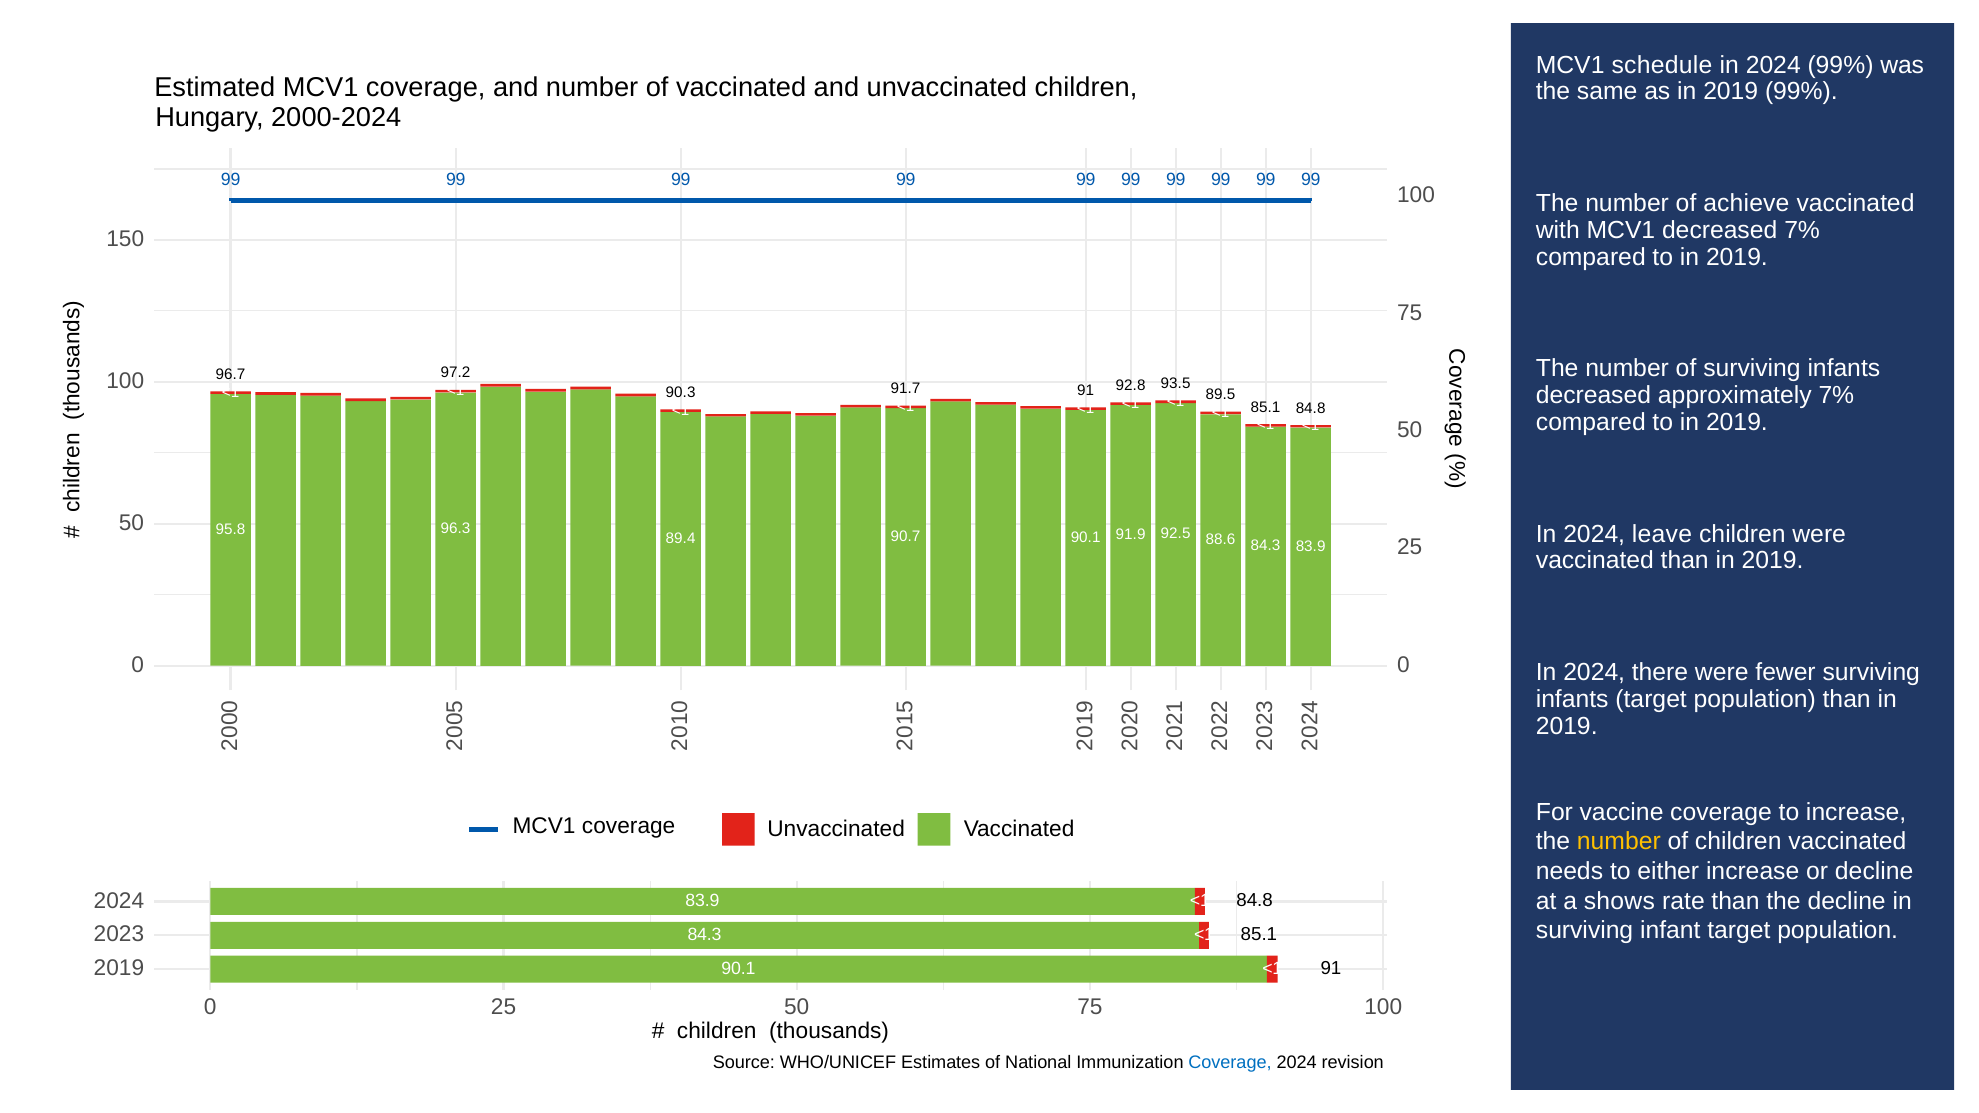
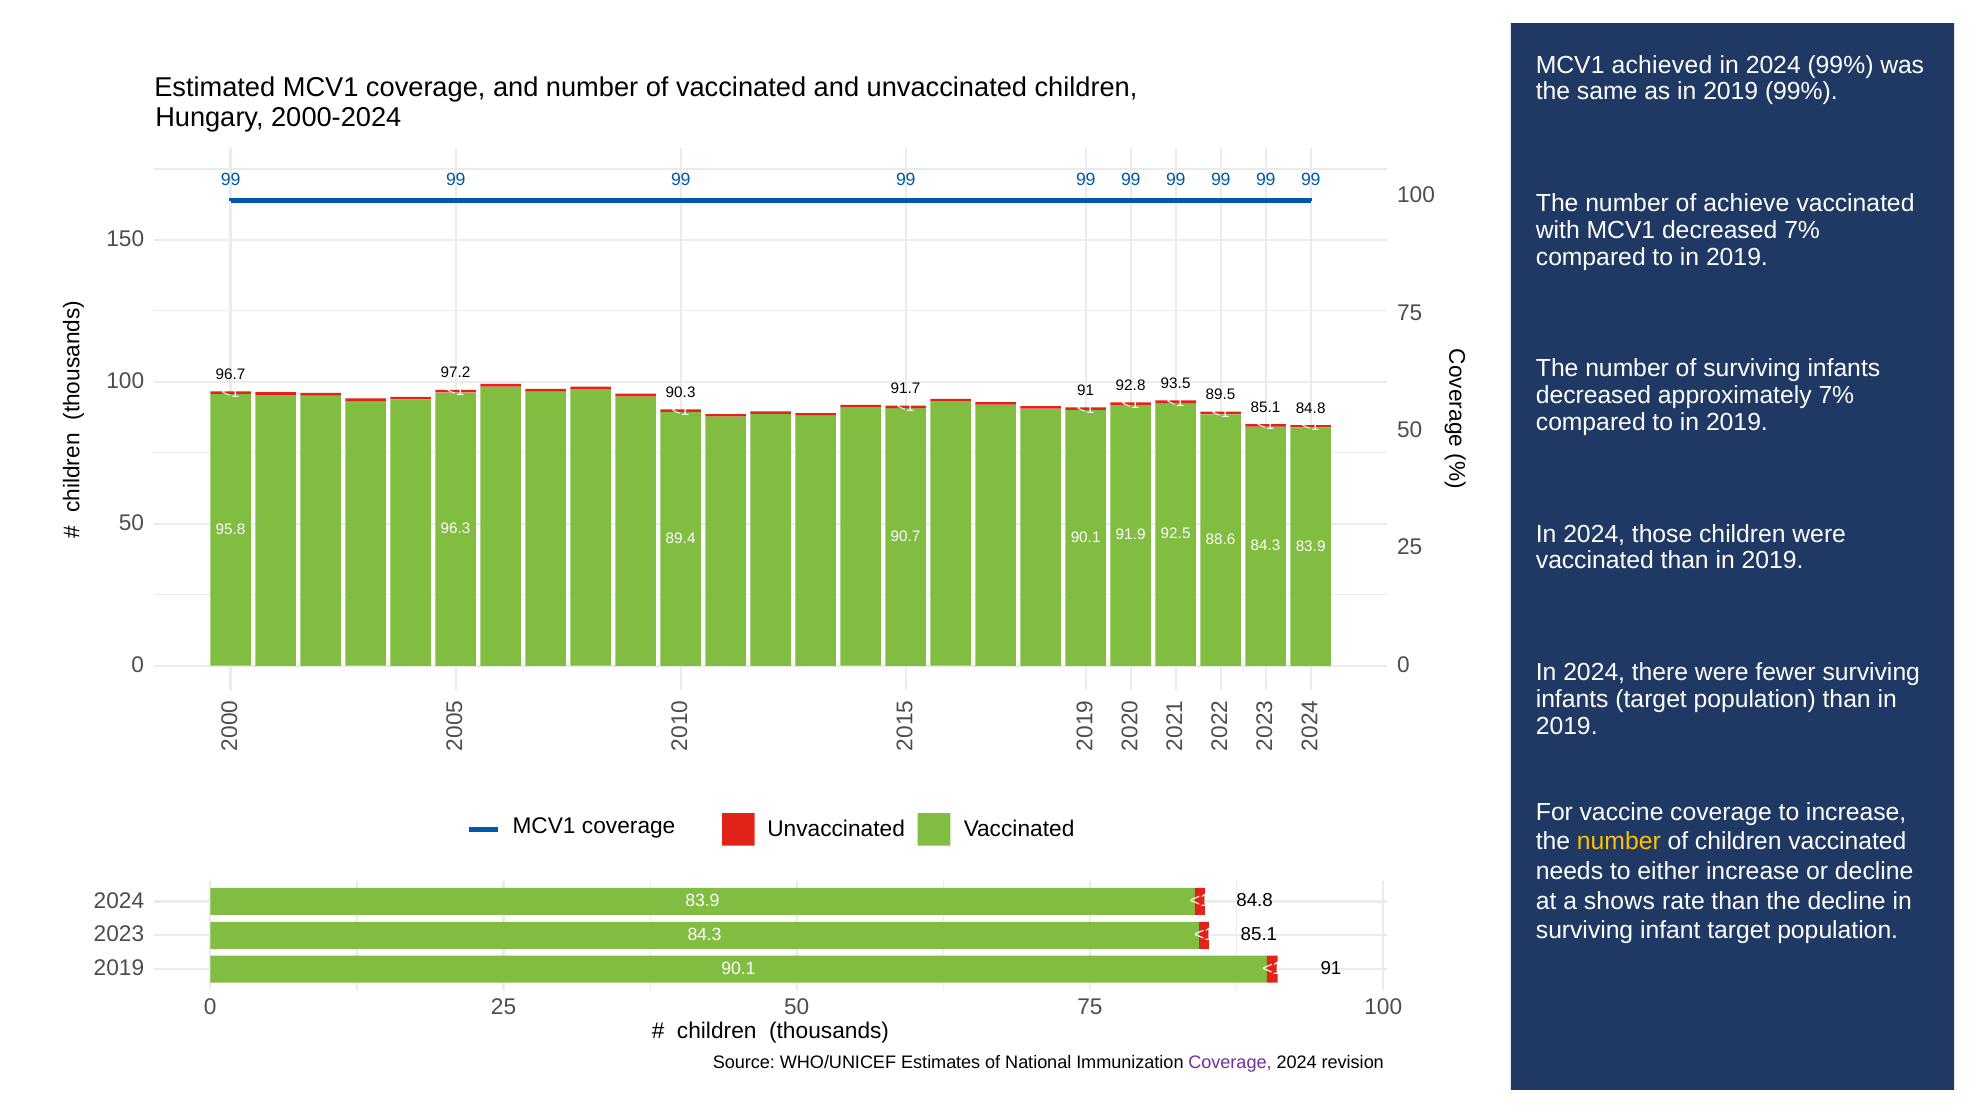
schedule: schedule -> achieved
leave: leave -> those
Coverage at (1230, 1063) colour: blue -> purple
